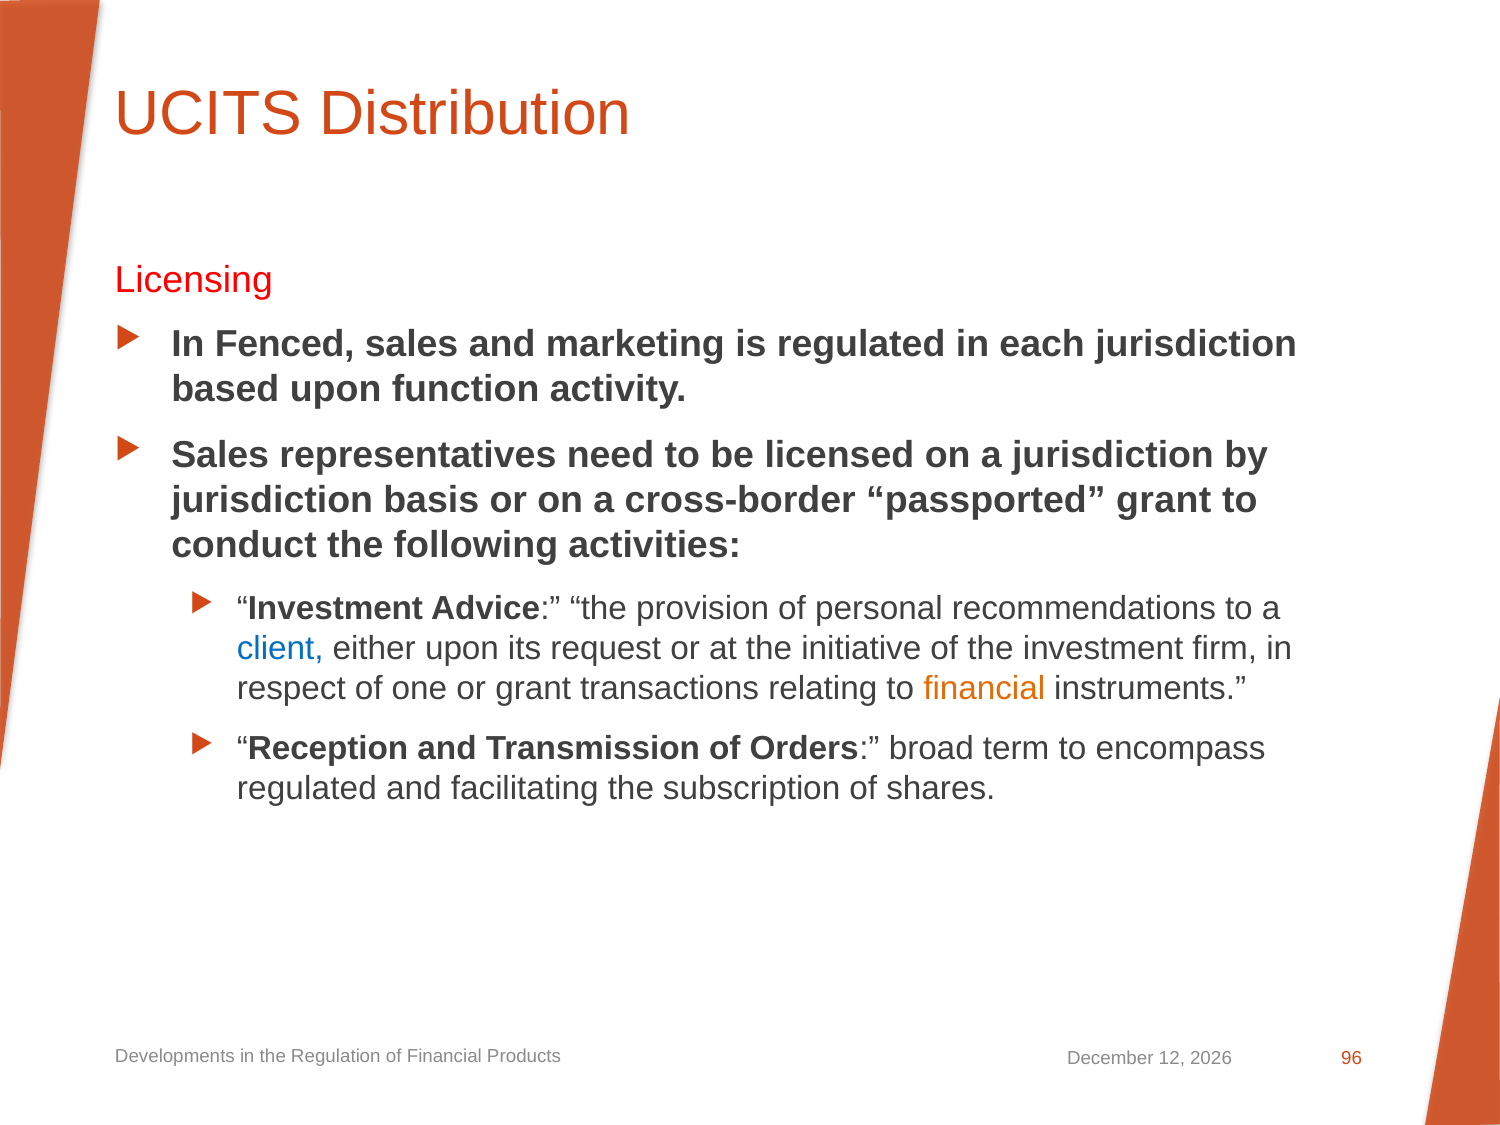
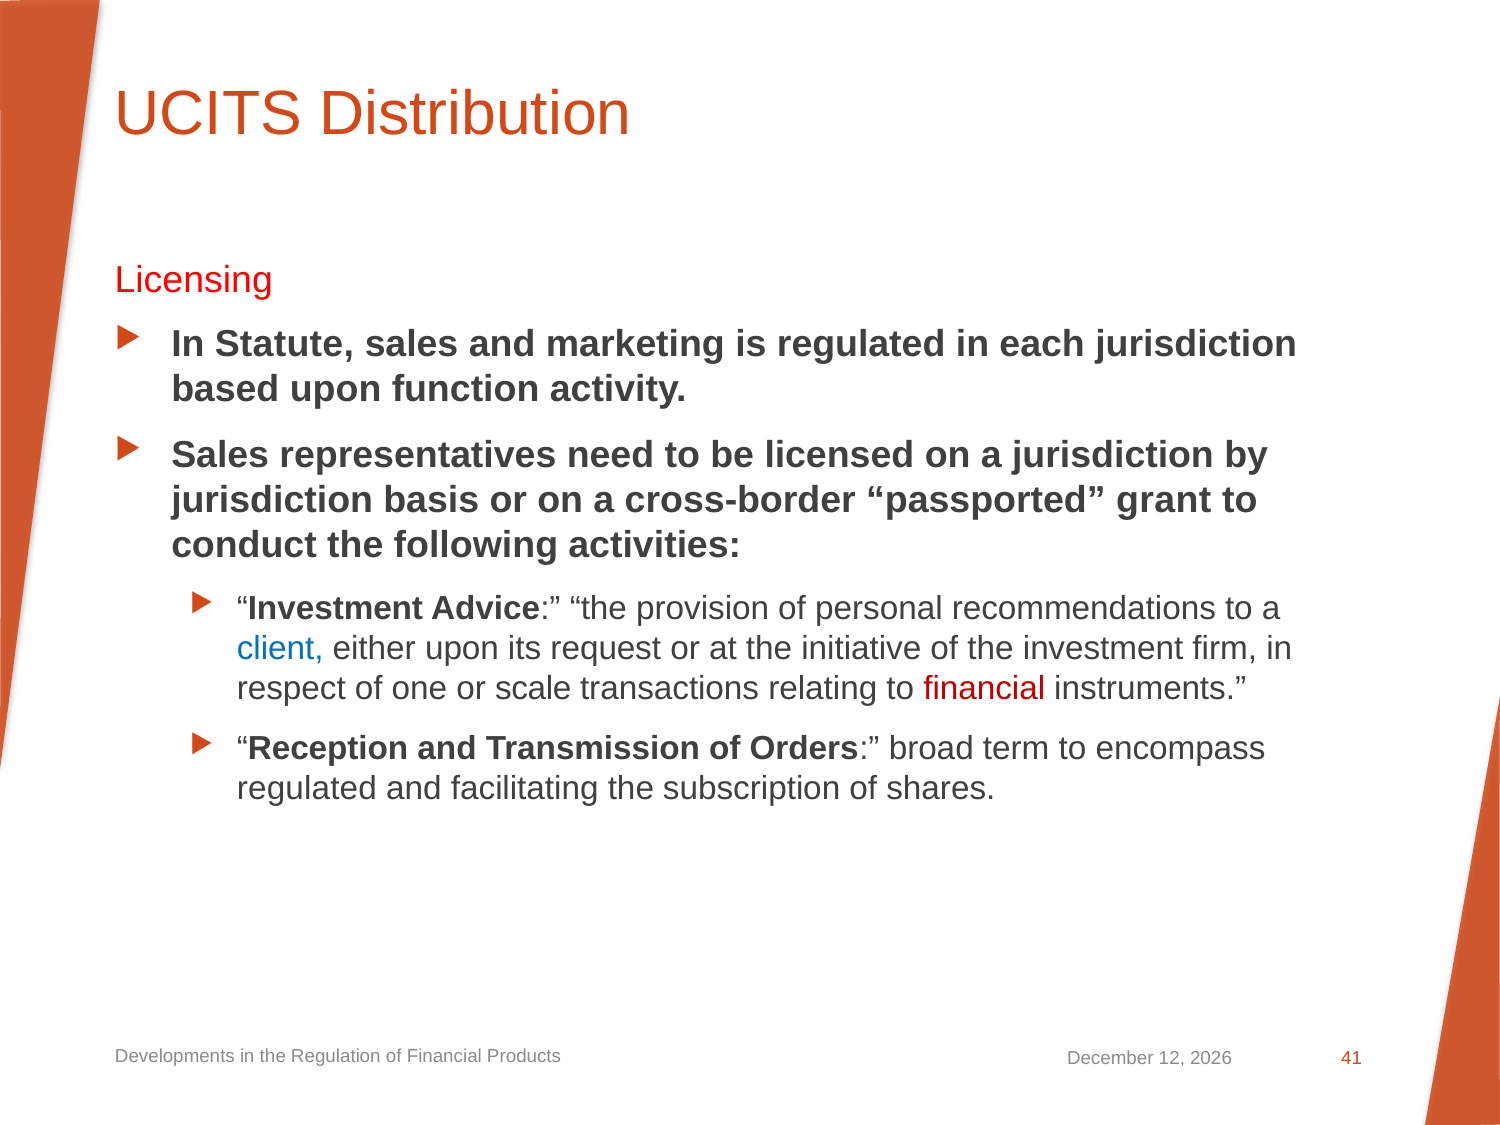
Fenced: Fenced -> Statute
or grant: grant -> scale
financial at (984, 688) colour: orange -> red
96: 96 -> 41
